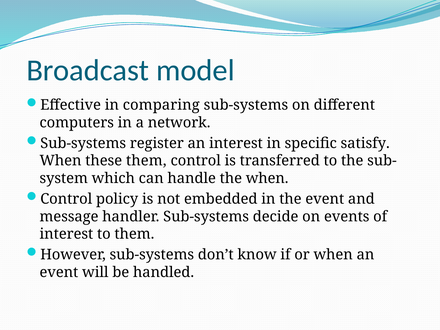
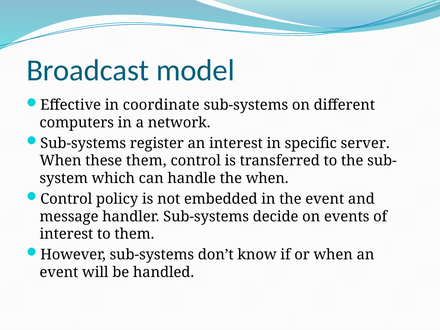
comparing: comparing -> coordinate
satisfy: satisfy -> server
